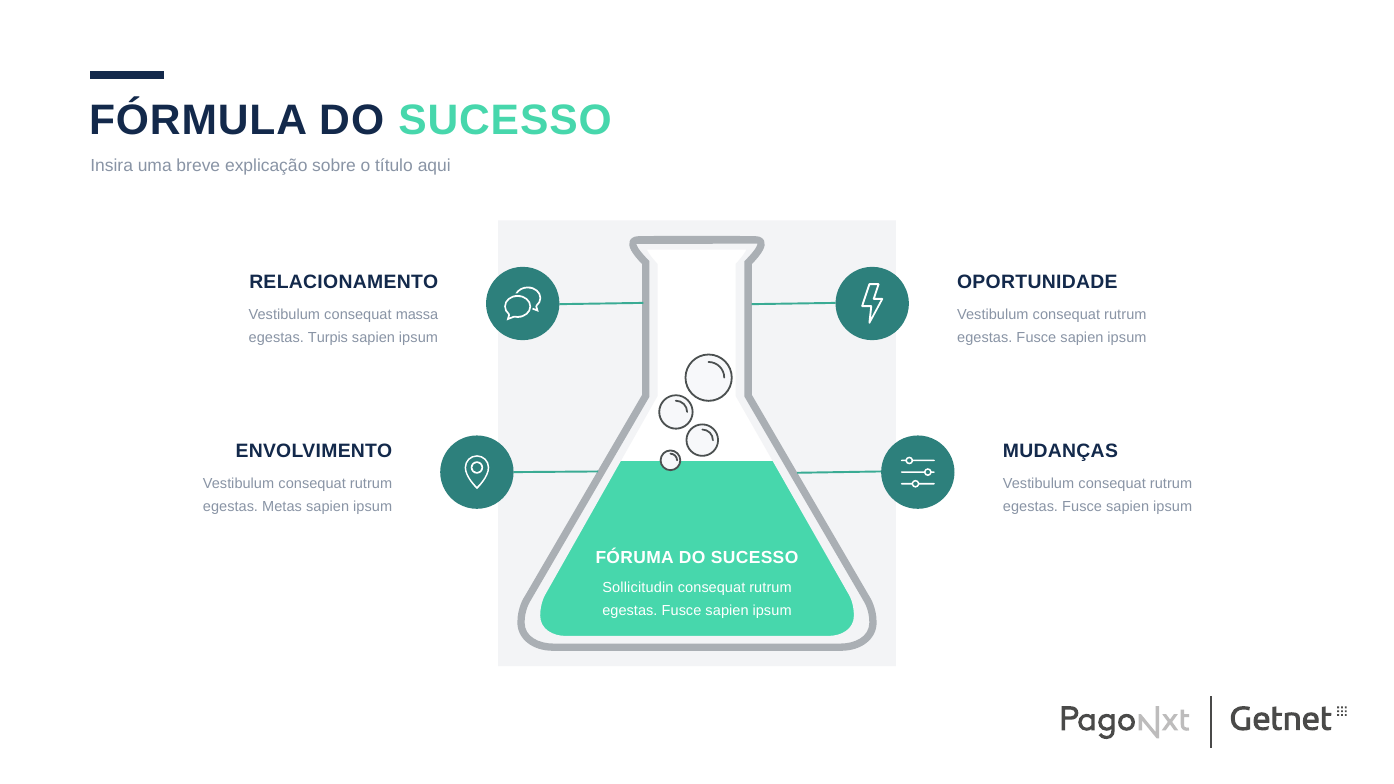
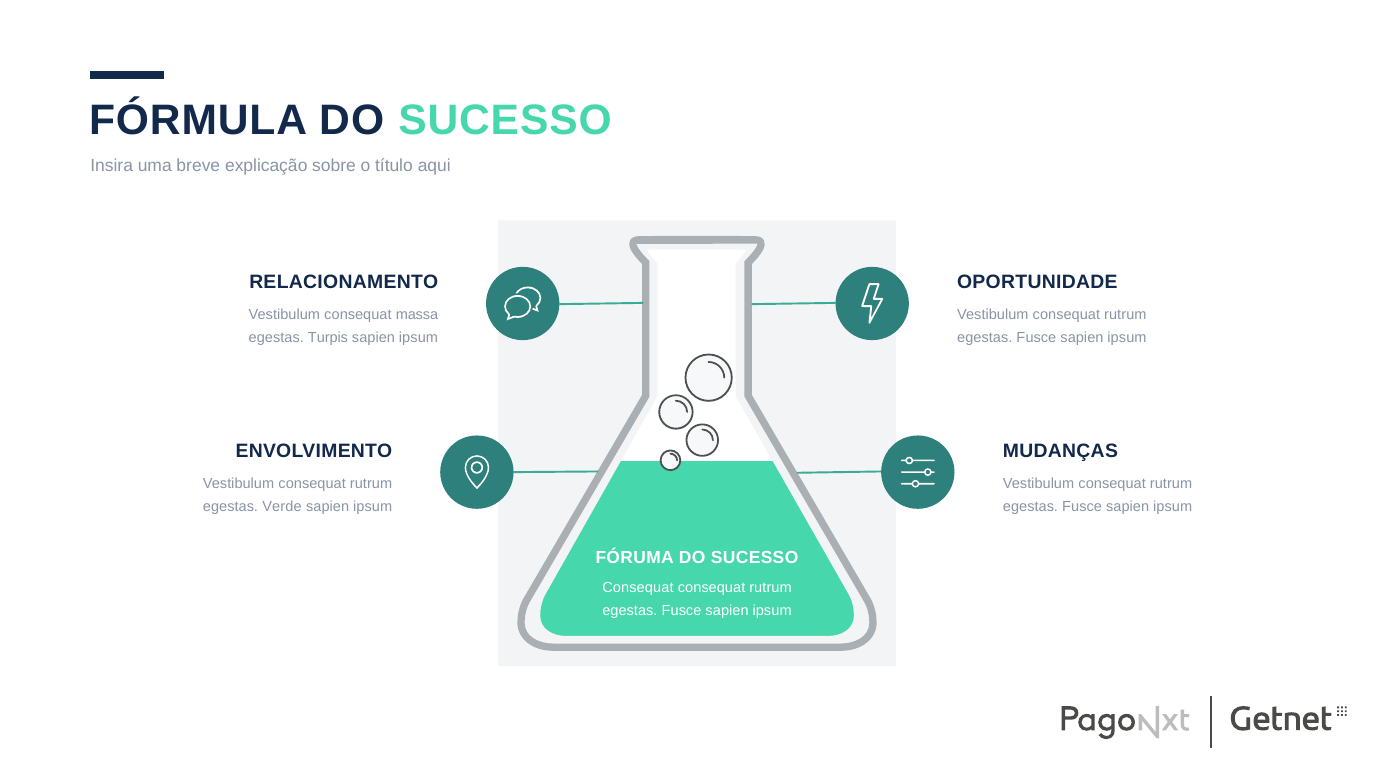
Metas: Metas -> Verde
Sollicitudin at (638, 588): Sollicitudin -> Consequat
